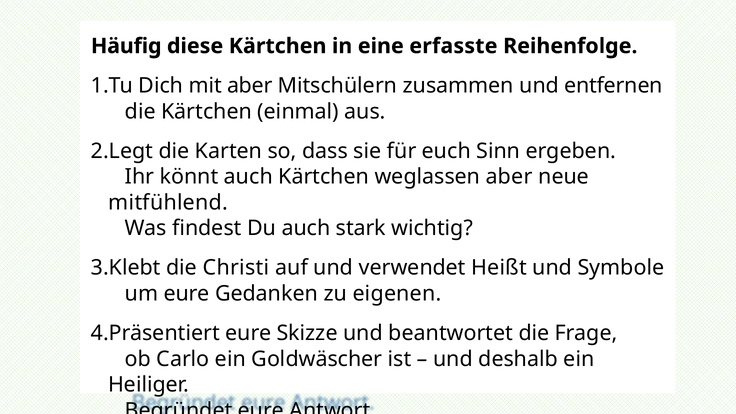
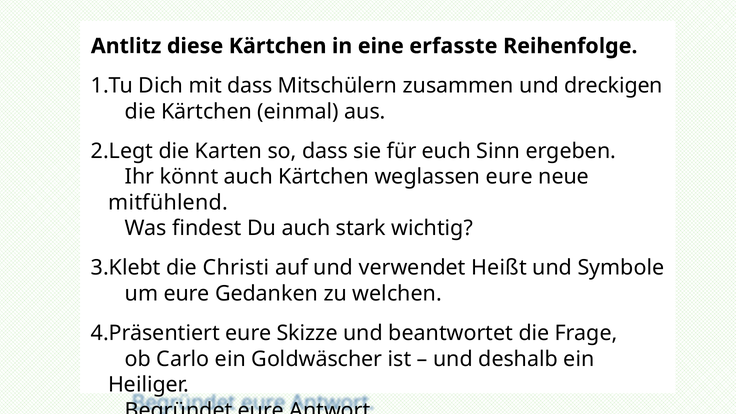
Häufig: Häufig -> Antlitz
mit aber: aber -> dass
entfernen: entfernen -> dreckigen
weglassen aber: aber -> eure
eigenen: eigenen -> welchen
